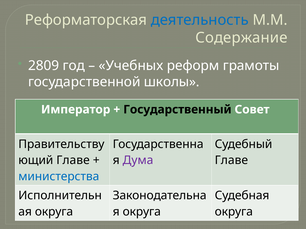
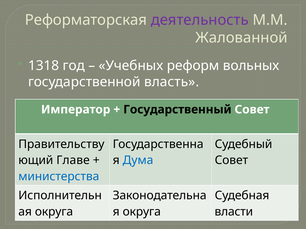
деятельность colour: blue -> purple
Содержание: Содержание -> Жалованной
2809: 2809 -> 1318
грамоты: грамоты -> вольных
школы: школы -> власть
Дума colour: purple -> blue
Главе at (231, 161): Главе -> Совет
округа at (234, 212): округа -> власти
